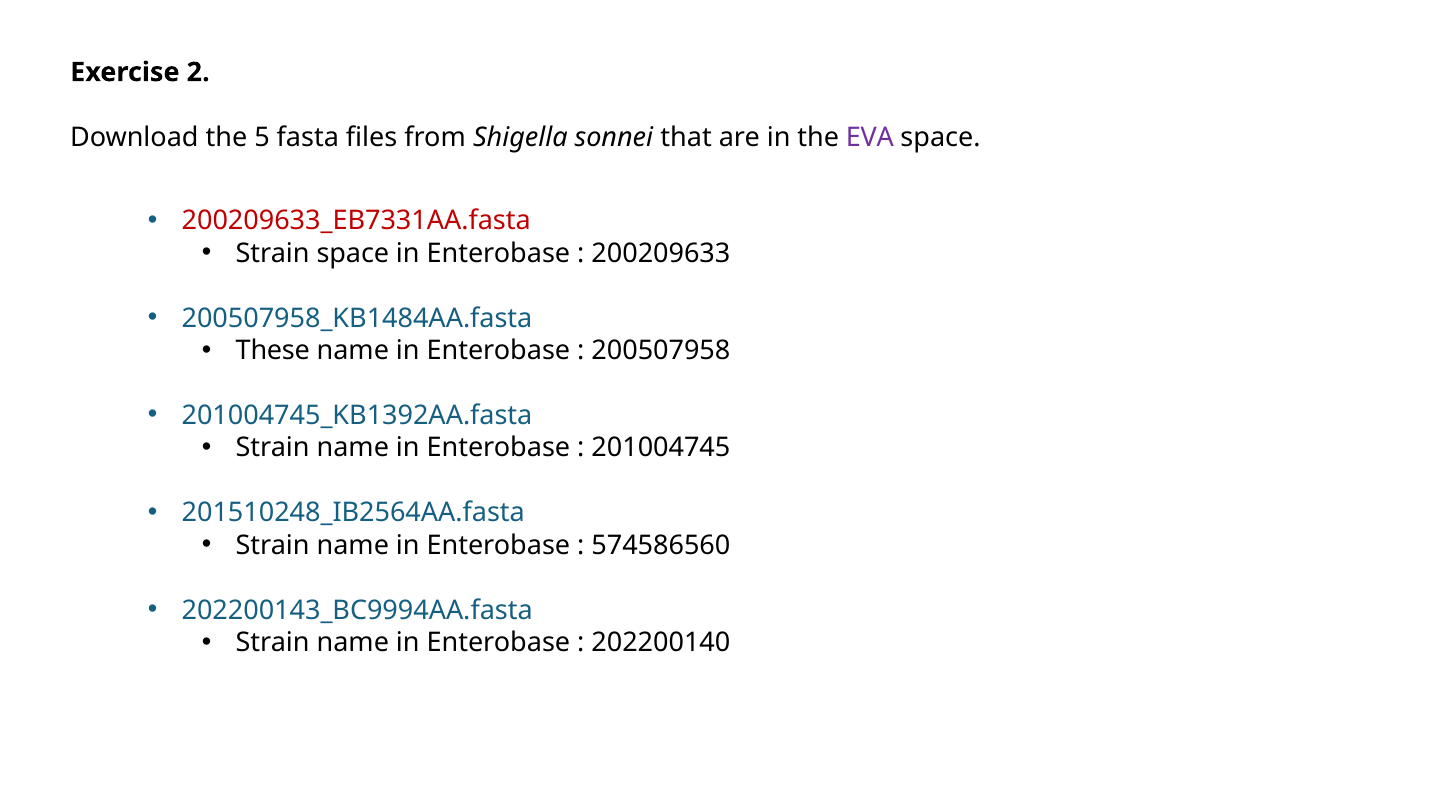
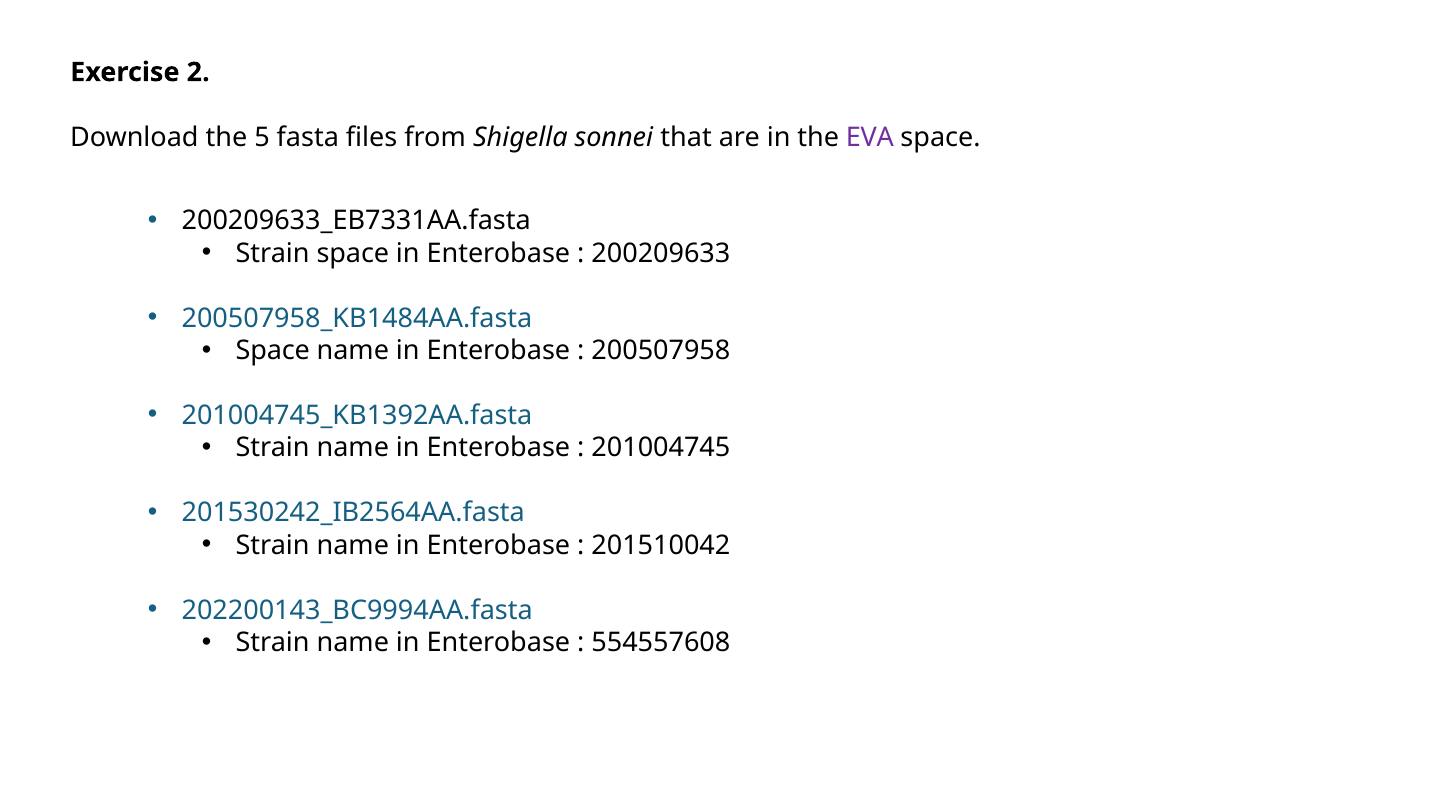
200209633_EB7331AA.fasta colour: red -> black
These at (273, 350): These -> Space
201510248_IB2564AA.fasta: 201510248_IB2564AA.fasta -> 201530242_IB2564AA.fasta
574586560: 574586560 -> 201510042
202200140: 202200140 -> 554557608
